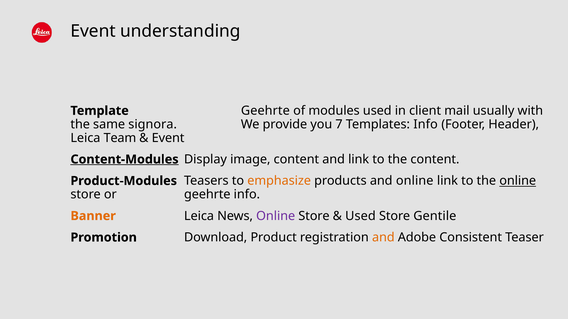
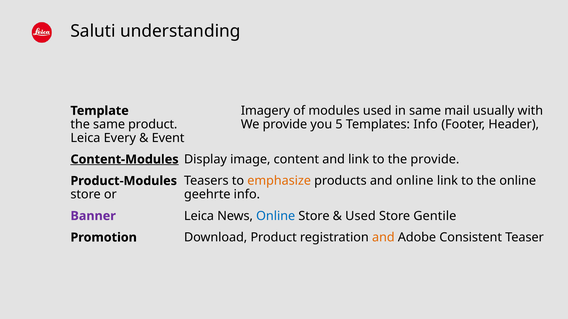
Event at (93, 31): Event -> Saluti
Template Geehrte: Geehrte -> Imagery
in client: client -> same
same signora: signora -> product
7: 7 -> 5
Team: Team -> Every
the content: content -> provide
online at (518, 181) underline: present -> none
Banner colour: orange -> purple
Online at (276, 216) colour: purple -> blue
